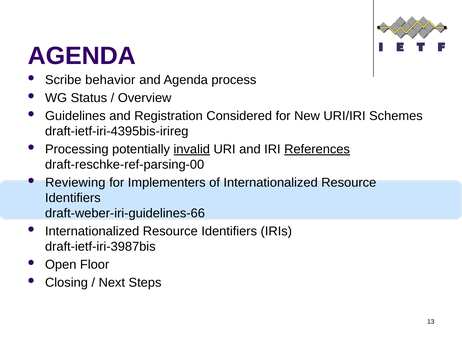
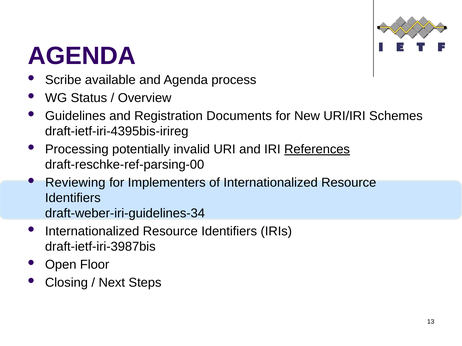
behavior: behavior -> available
Considered: Considered -> Documents
invalid underline: present -> none
draft-weber-iri-guidelines-66: draft-weber-iri-guidelines-66 -> draft-weber-iri-guidelines-34
